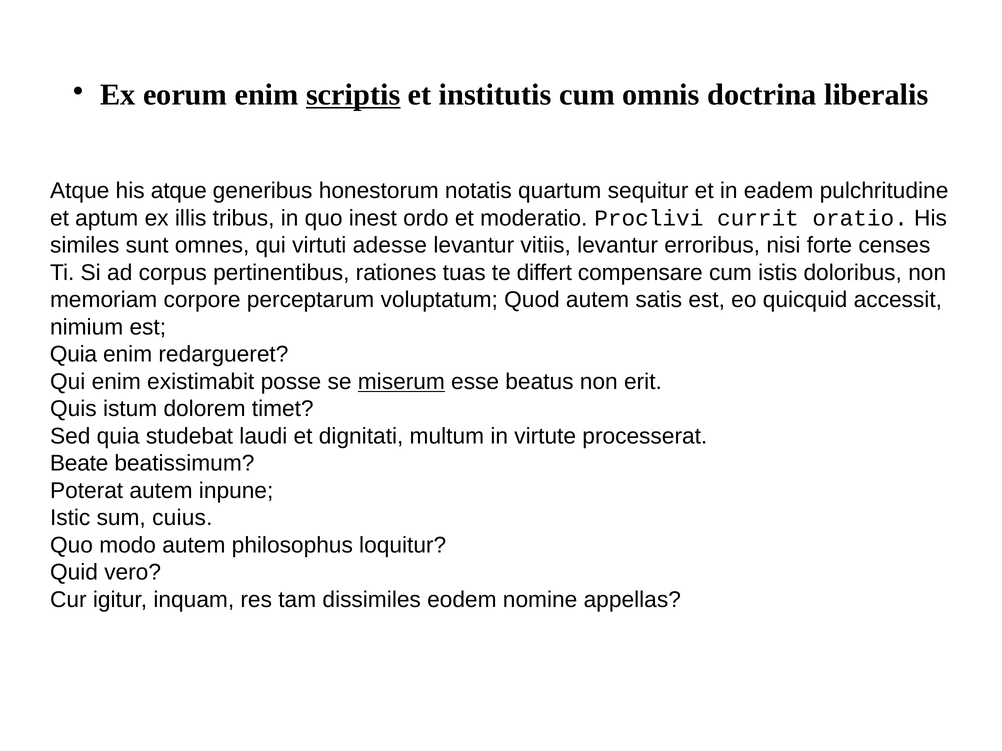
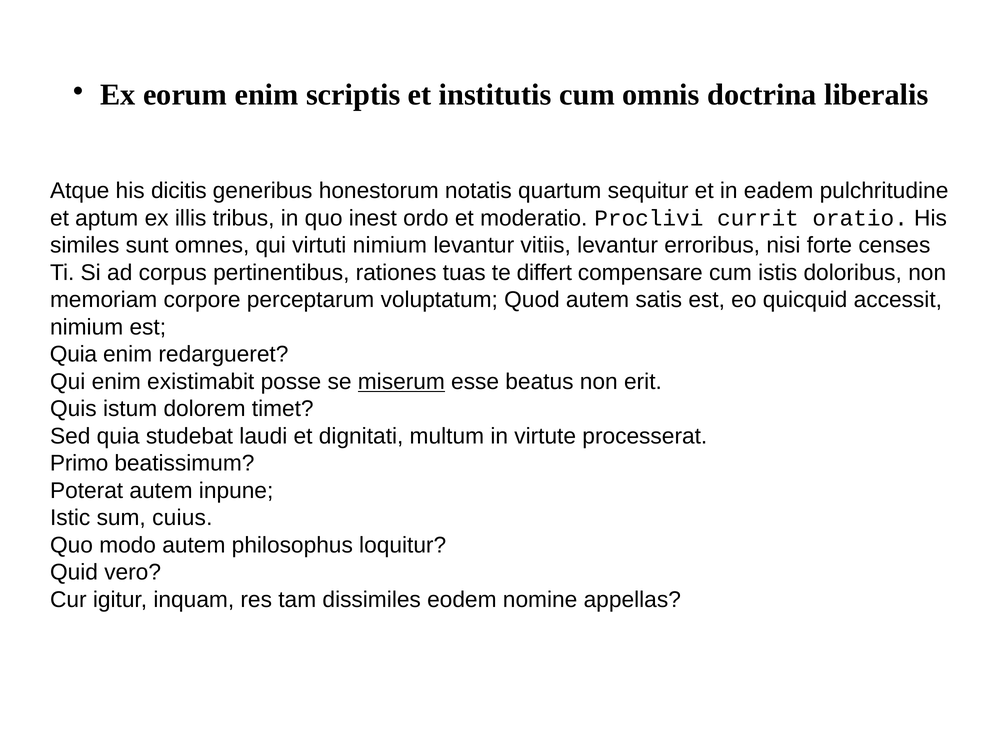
scriptis underline: present -> none
his atque: atque -> dicitis
virtuti adesse: adesse -> nimium
Beate: Beate -> Primo
